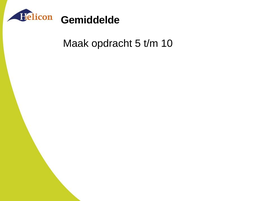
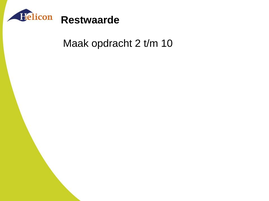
Gemiddelde: Gemiddelde -> Restwaarde
5: 5 -> 2
